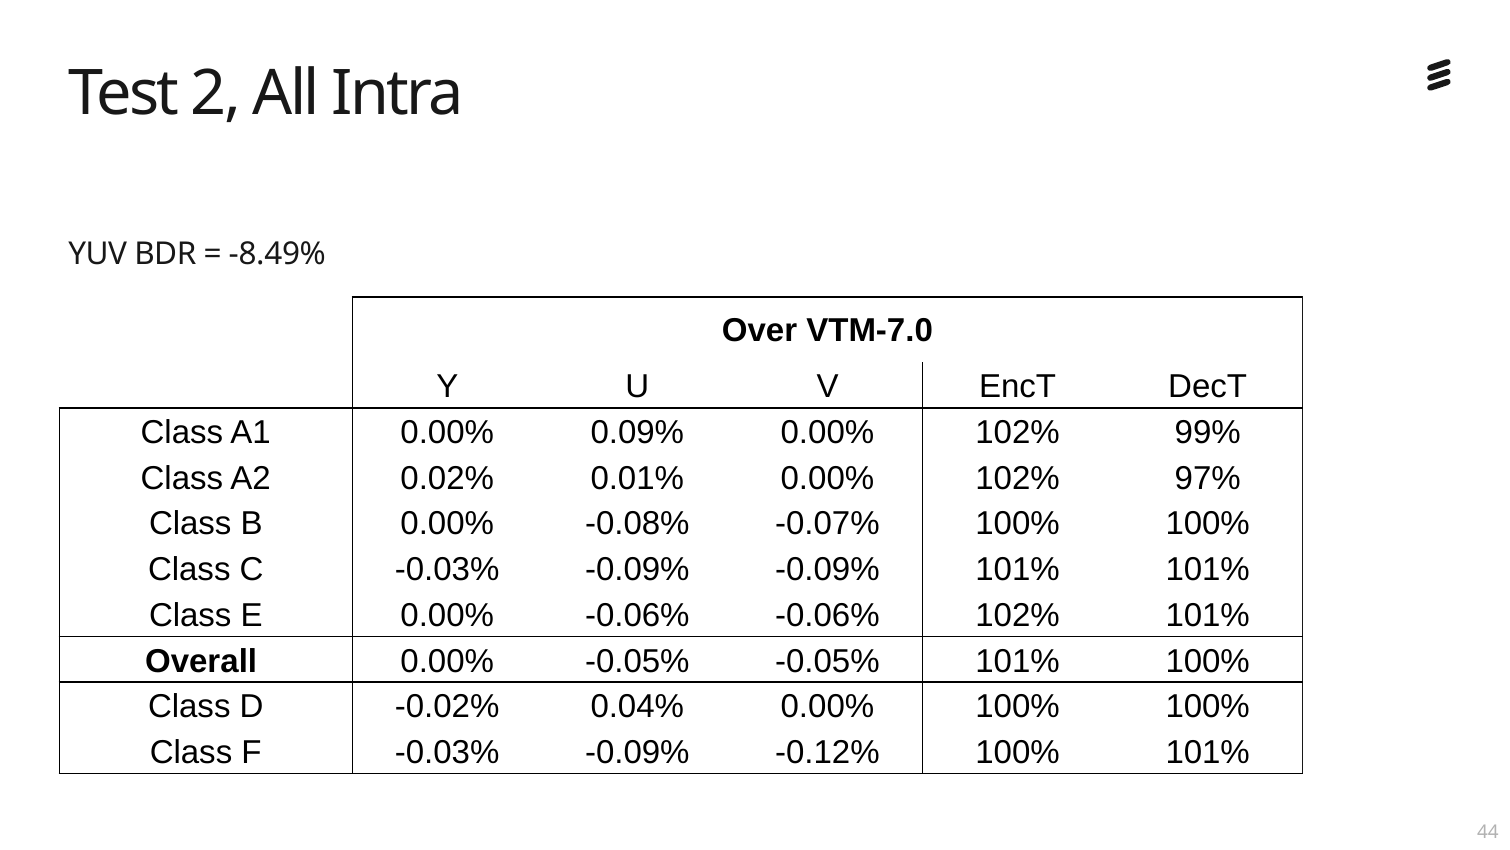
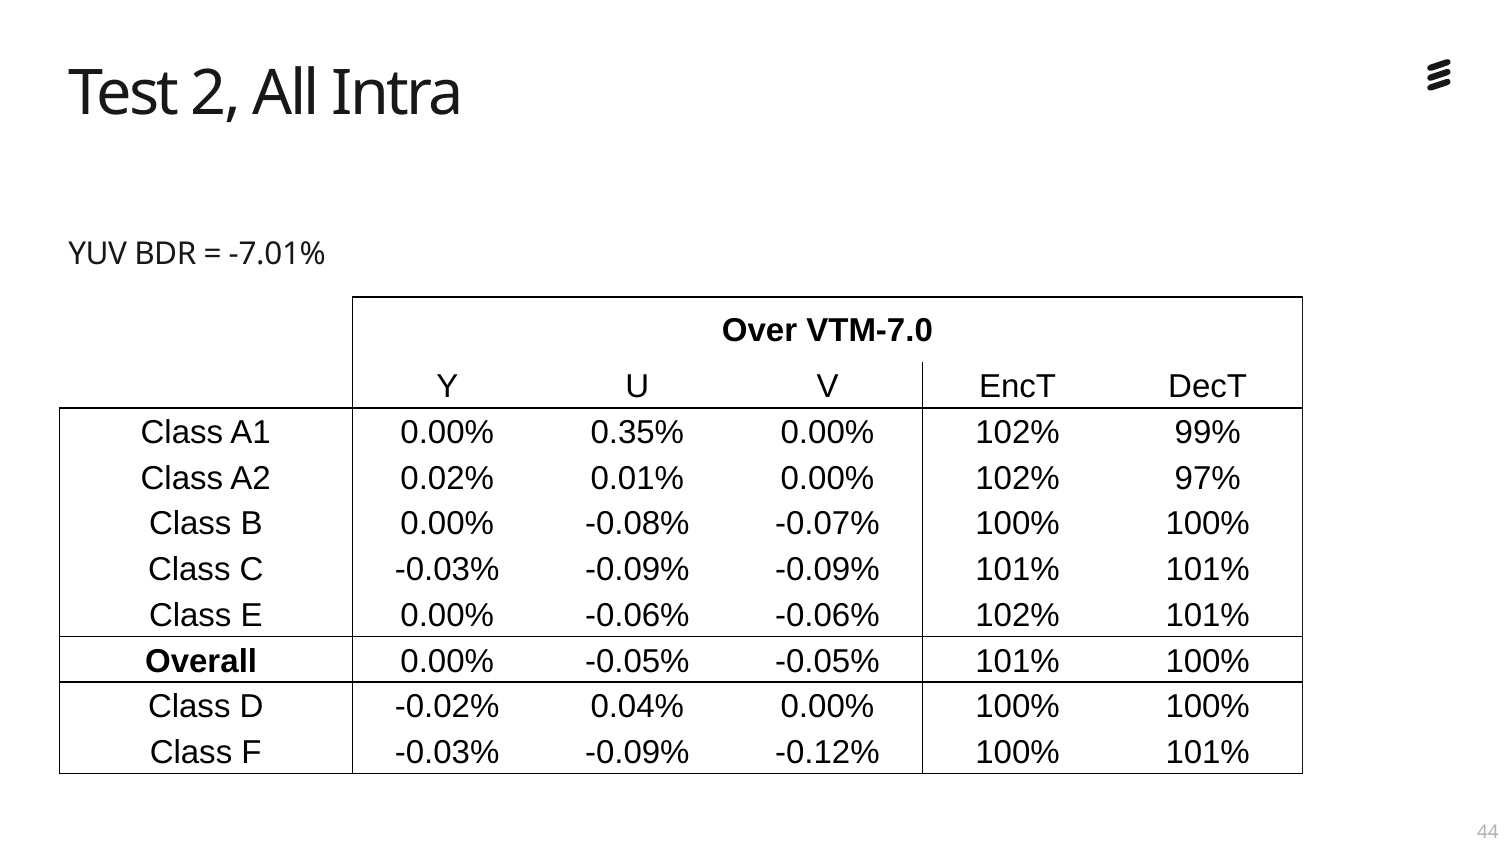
-8.49%: -8.49% -> -7.01%
0.09%: 0.09% -> 0.35%
